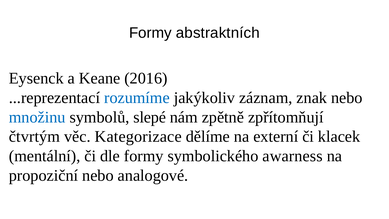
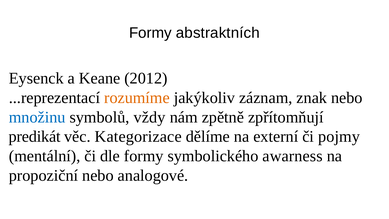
2016: 2016 -> 2012
rozumíme colour: blue -> orange
slepé: slepé -> vždy
čtvrtým: čtvrtým -> predikát
klacek: klacek -> pojmy
